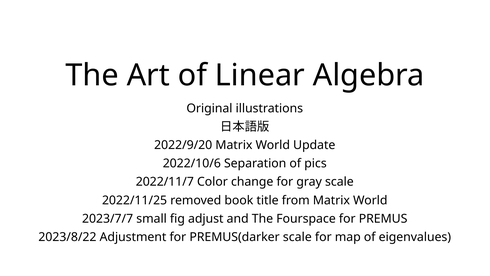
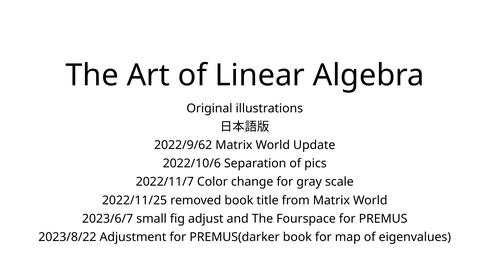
2022/9/20: 2022/9/20 -> 2022/9/62
2023/7/7: 2023/7/7 -> 2023/6/7
PREMUS(darker scale: scale -> book
